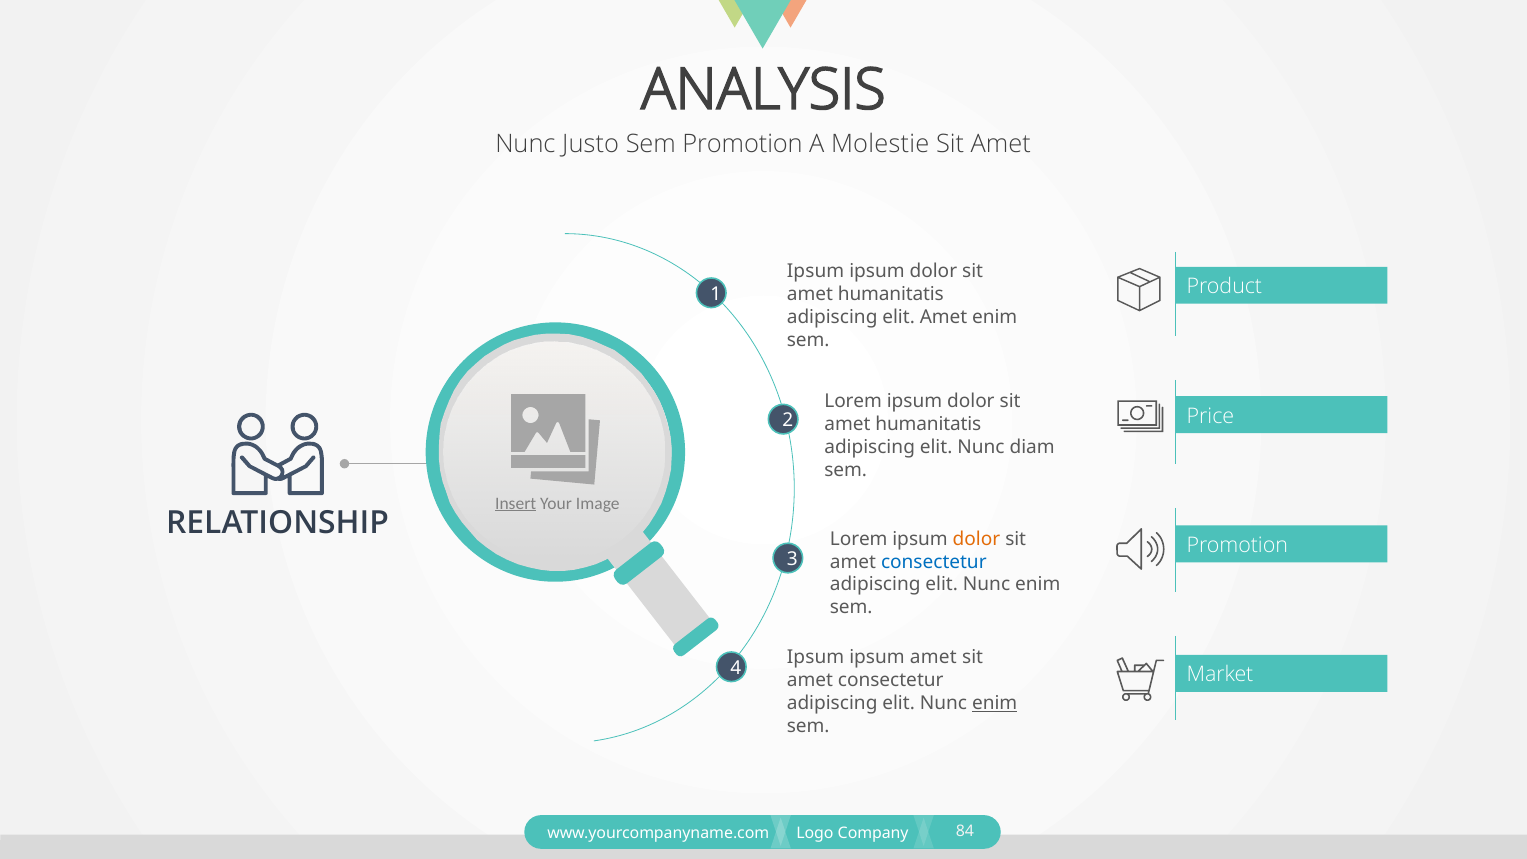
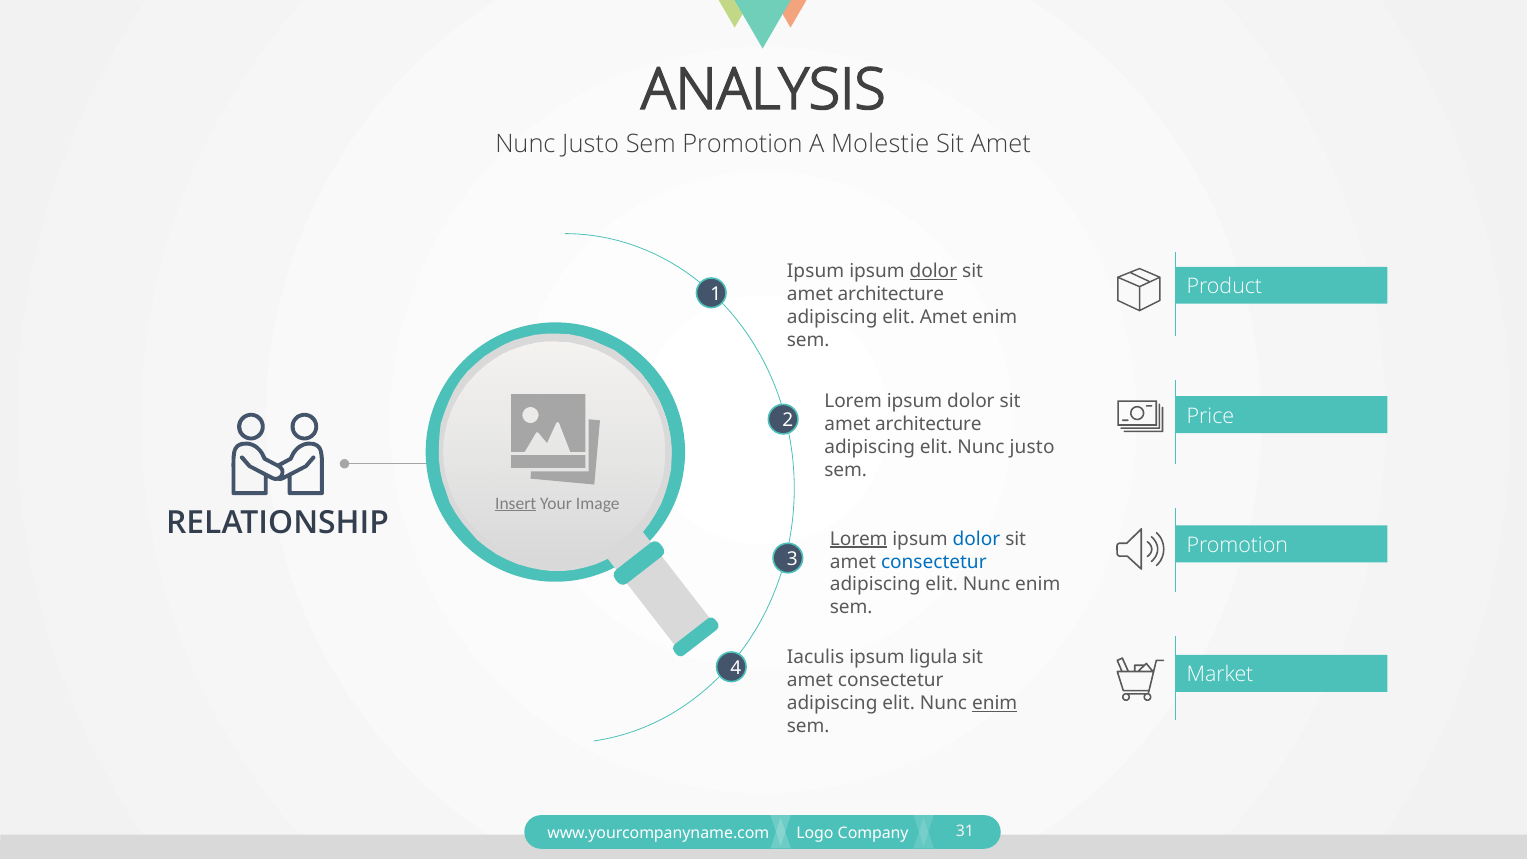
dolor at (933, 272) underline: none -> present
humanitatis at (891, 295): humanitatis -> architecture
humanitatis at (928, 424): humanitatis -> architecture
elit Nunc diam: diam -> justo
Lorem at (859, 539) underline: none -> present
dolor at (976, 539) colour: orange -> blue
Ipsum at (816, 657): Ipsum -> Iaculis
ipsum amet: amet -> ligula
84: 84 -> 31
